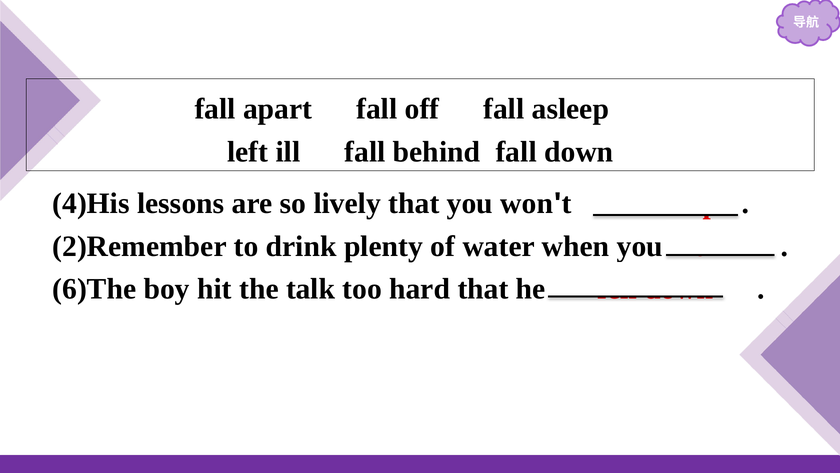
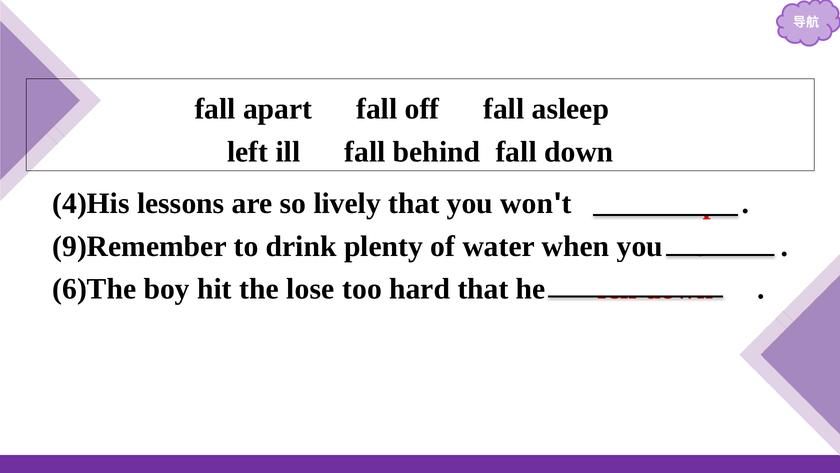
2)Remember: 2)Remember -> 9)Remember
talk: talk -> lose
